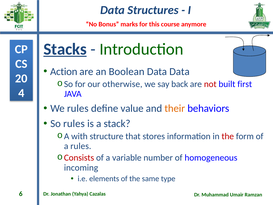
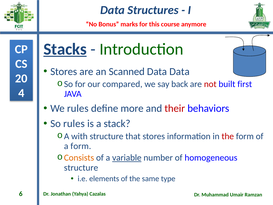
Action at (64, 71): Action -> Stores
Boolean: Boolean -> Scanned
otherwise: otherwise -> compared
value: value -> more
their colour: orange -> red
a rules: rules -> form
Consists colour: red -> orange
variable underline: none -> present
incoming at (81, 167): incoming -> structure
